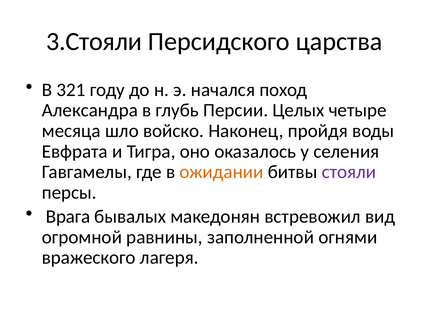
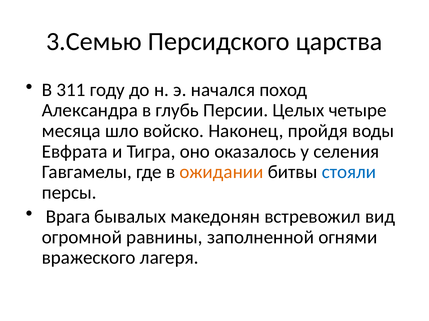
3.Стояли: 3.Стояли -> 3.Семью
321: 321 -> 311
стояли colour: purple -> blue
